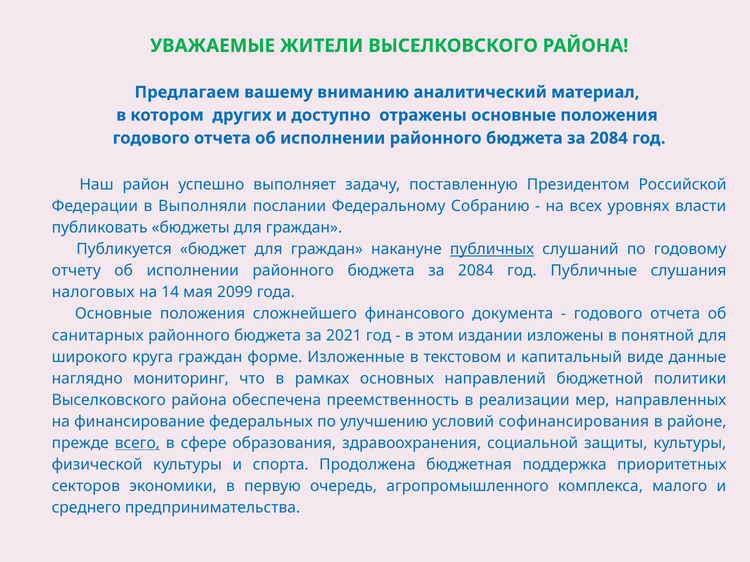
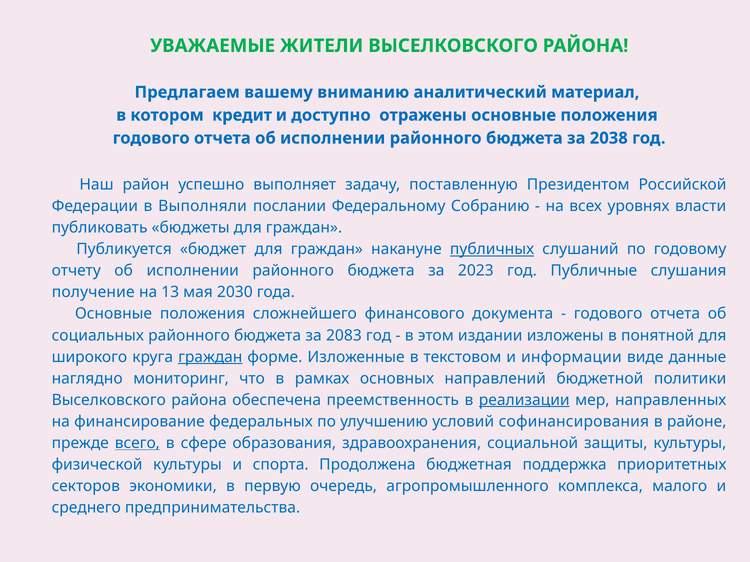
других: других -> кредит
2084 at (609, 138): 2084 -> 2038
2084 at (476, 271): 2084 -> 2023
налоговых: налоговых -> получение
14: 14 -> 13
2099: 2099 -> 2030
санитарных: санитарных -> социальных
2021: 2021 -> 2083
граждан at (210, 357) underline: none -> present
капитальный: капитальный -> информации
реализации underline: none -> present
